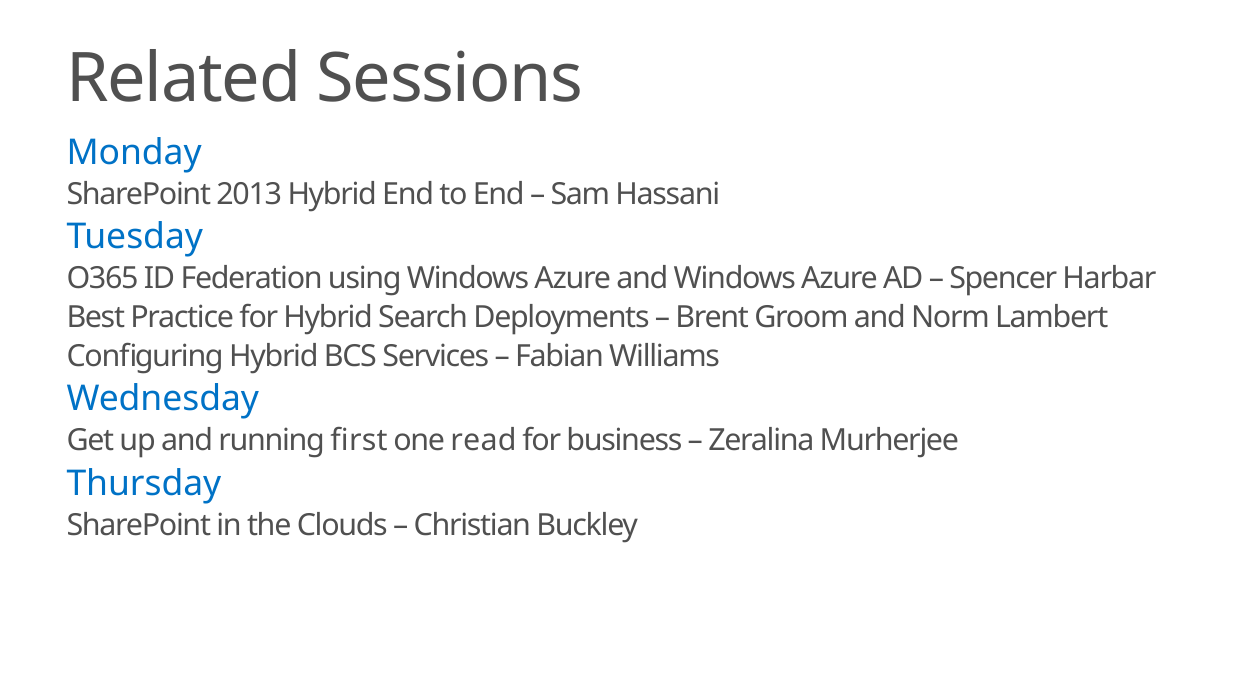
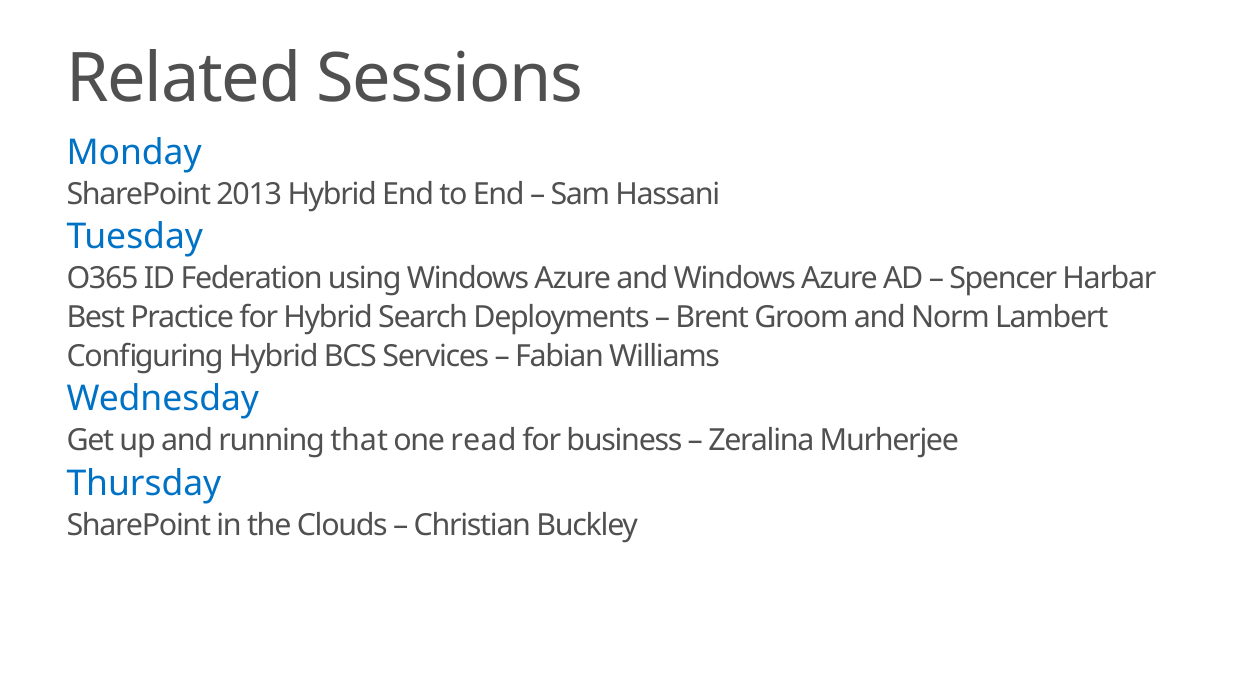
first: first -> that
